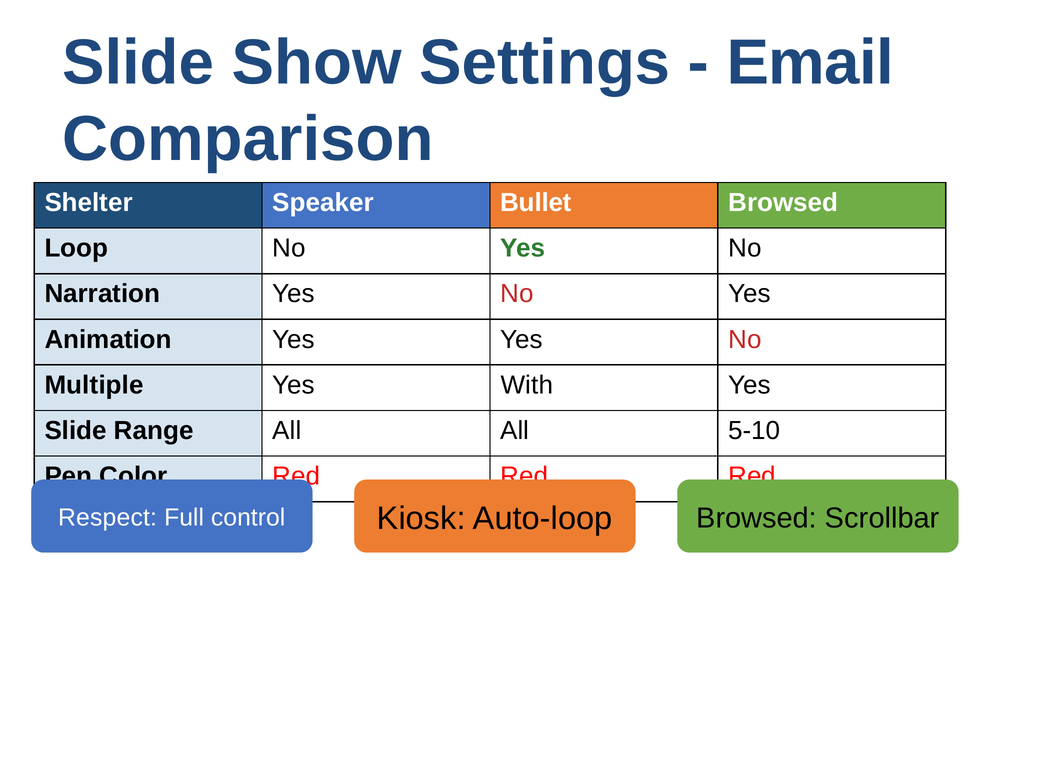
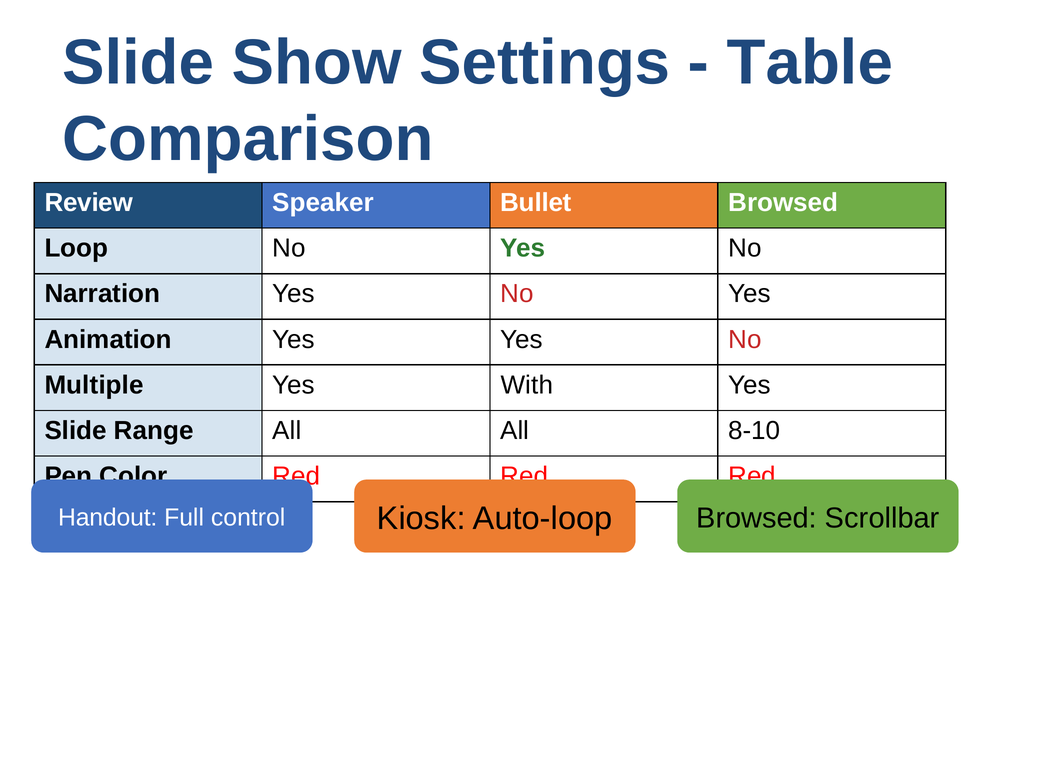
Email: Email -> Table
Shelter: Shelter -> Review
5-10: 5-10 -> 8-10
Respect: Respect -> Handout
